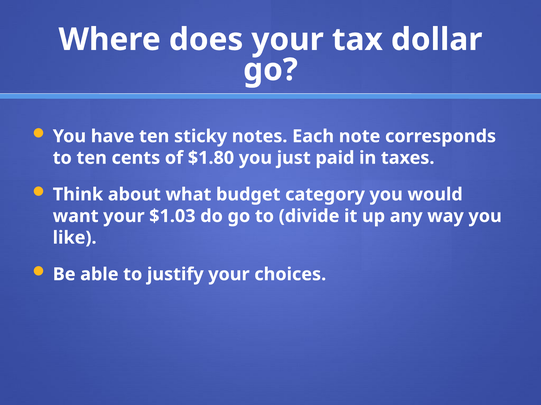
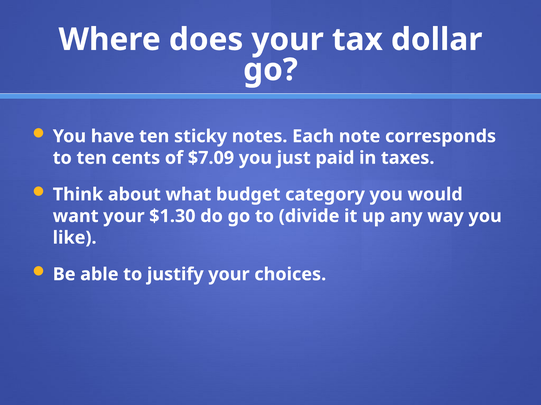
$1.80: $1.80 -> $7.09
$1.03: $1.03 -> $1.30
